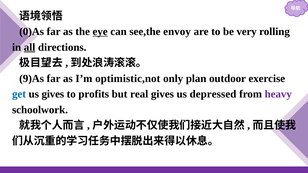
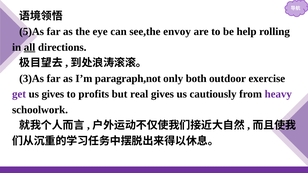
0)As: 0)As -> 5)As
eye underline: present -> none
very: very -> help
9)As: 9)As -> 3)As
optimistic,not: optimistic,not -> paragraph,not
plan: plan -> both
get colour: blue -> purple
depressed: depressed -> cautiously
